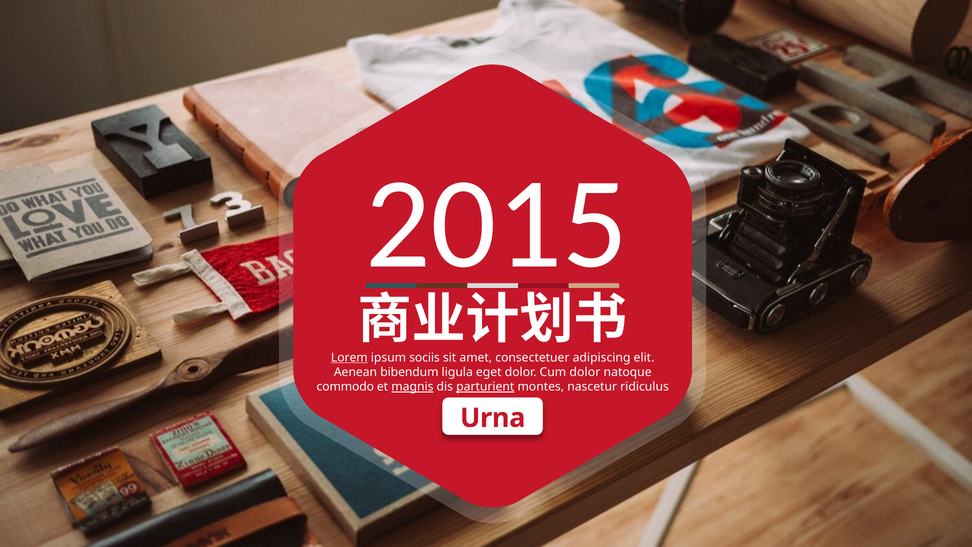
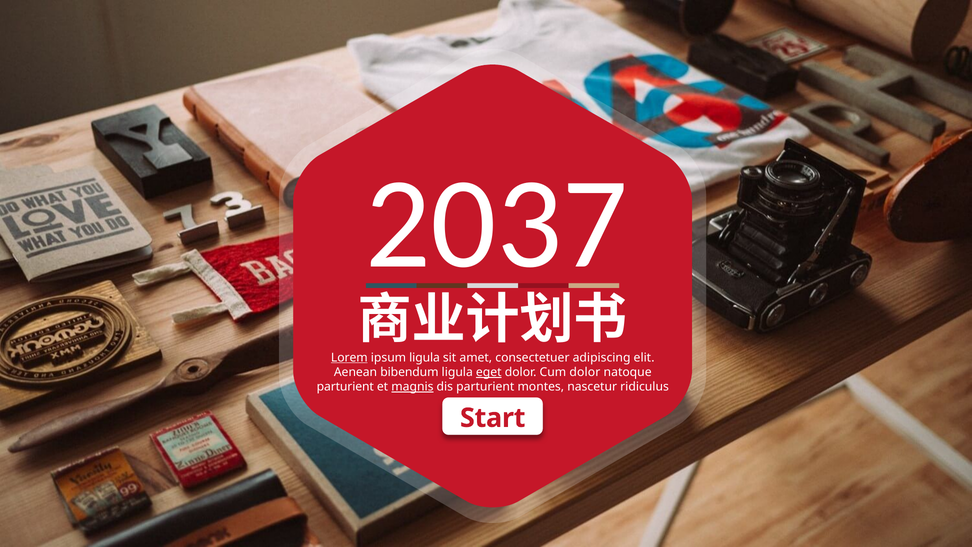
2015: 2015 -> 2037
ipsum sociis: sociis -> ligula
eget underline: none -> present
commodo at (345, 387): commodo -> parturient
parturient at (485, 387) underline: present -> none
Urna: Urna -> Start
